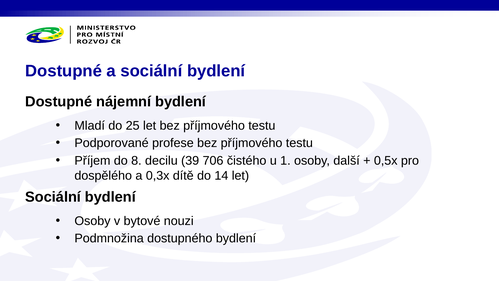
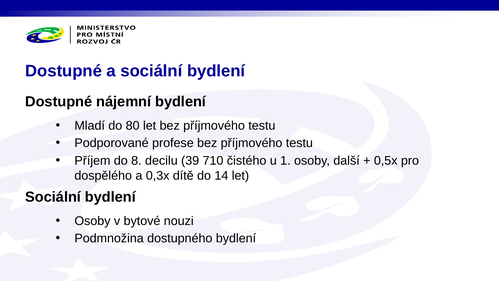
25: 25 -> 80
706: 706 -> 710
